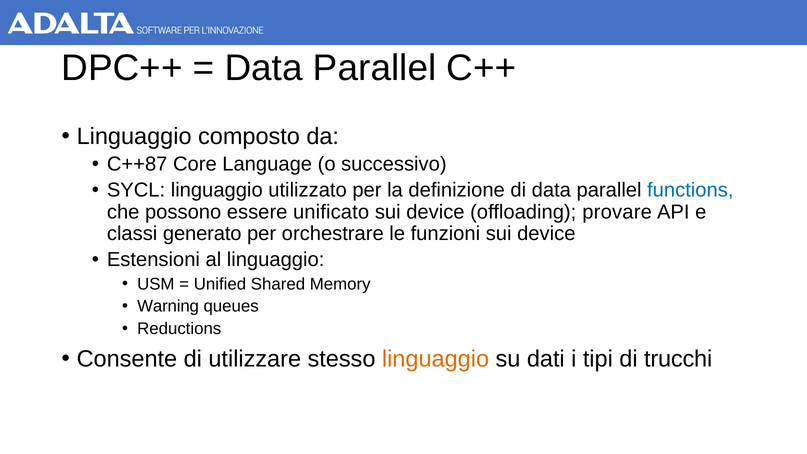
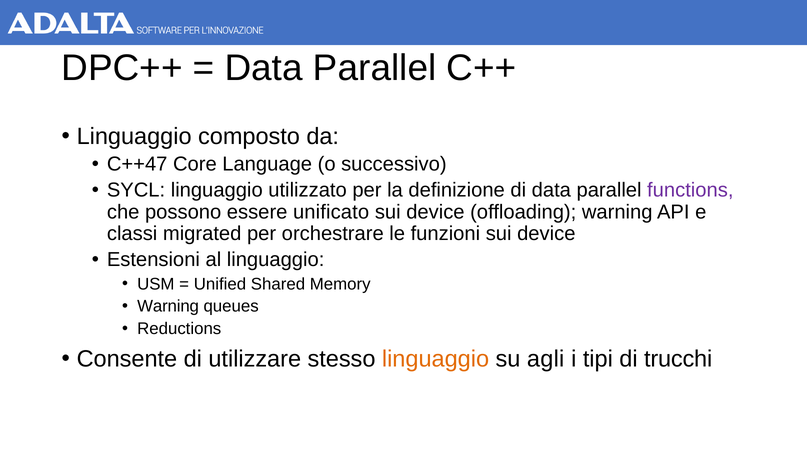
C++87: C++87 -> C++47
functions colour: blue -> purple
offloading provare: provare -> warning
generato: generato -> migrated
dati: dati -> agli
